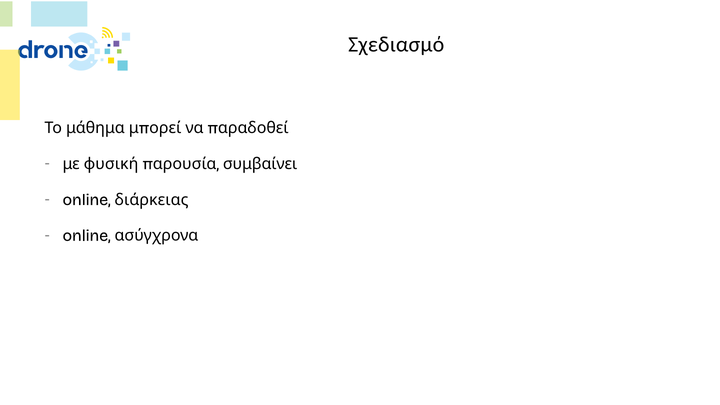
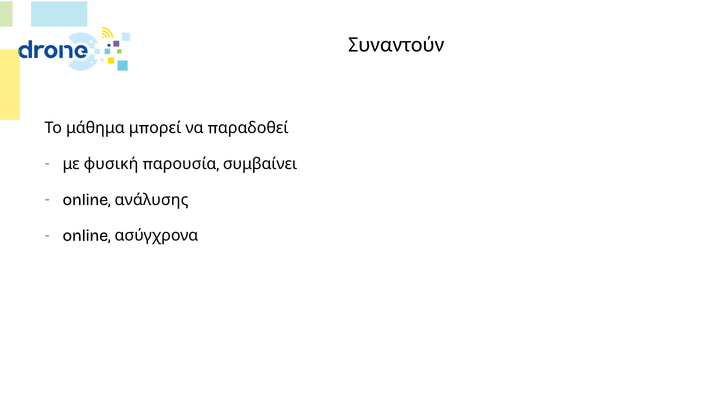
Σχεδιασμό: Σχεδιασμό -> Συναντούν
διάρκειας: διάρκειας -> ανάλυσης
